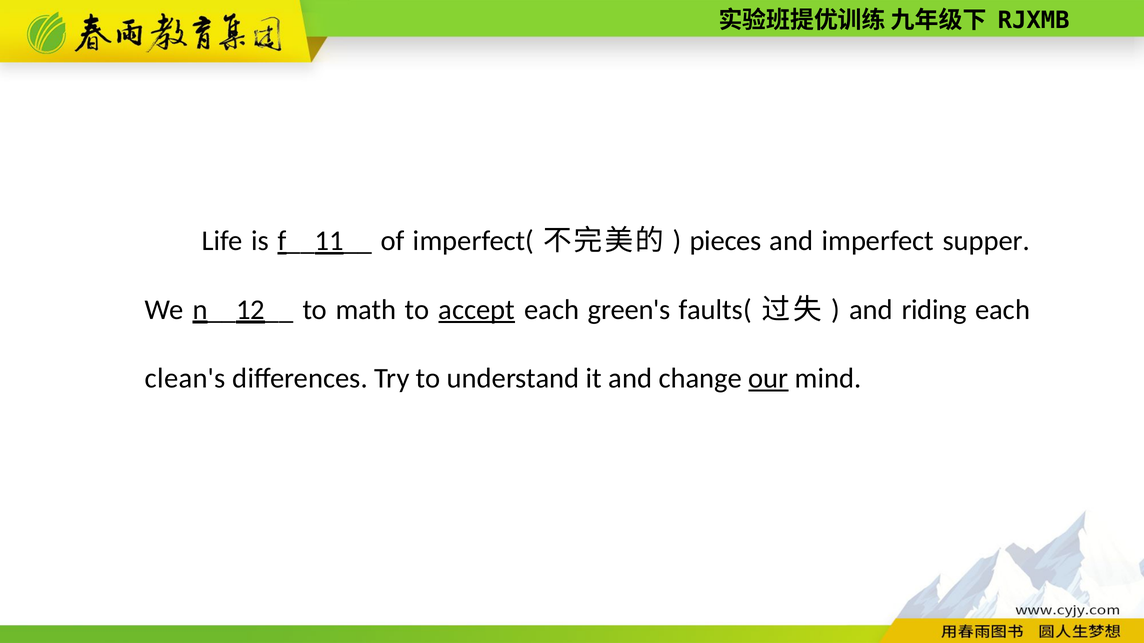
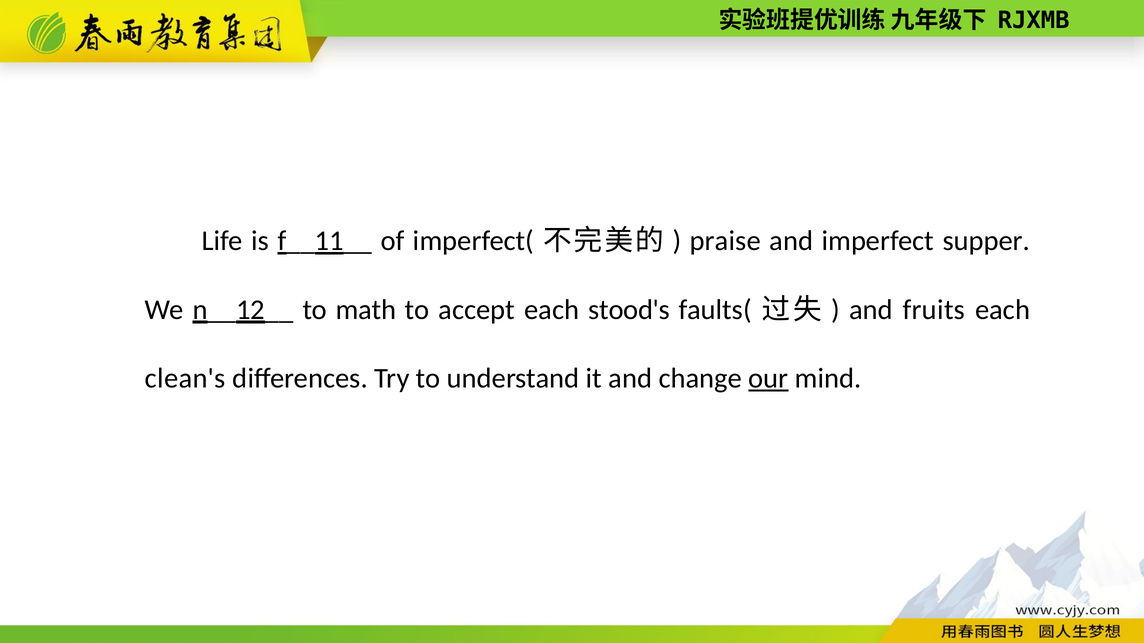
pieces: pieces -> praise
accept underline: present -> none
green's: green's -> stood's
riding: riding -> fruits
